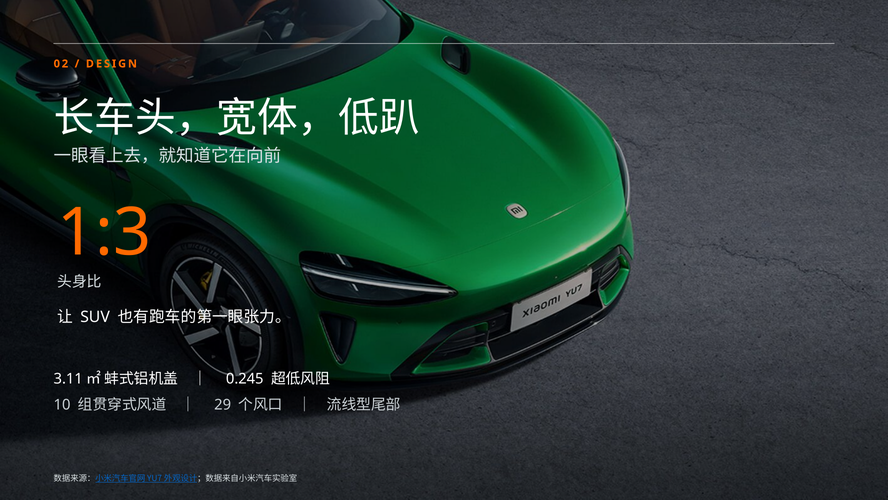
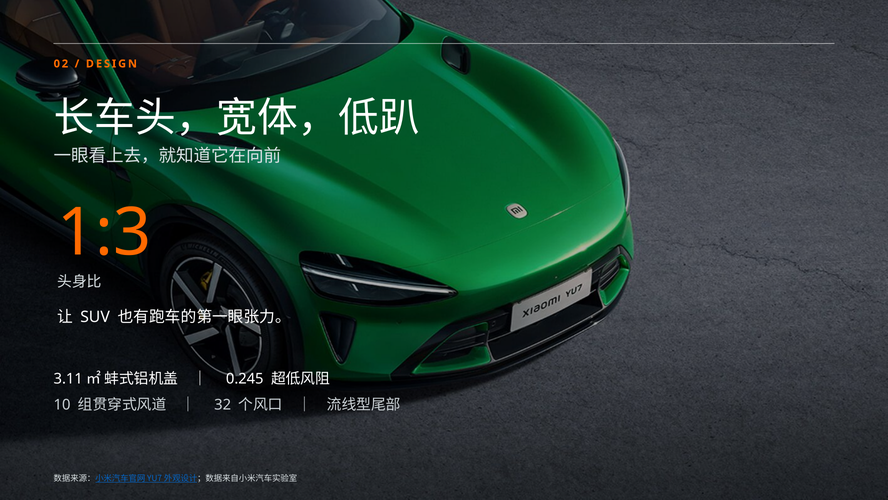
29: 29 -> 32
